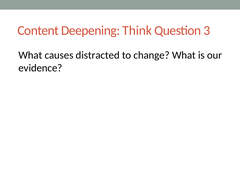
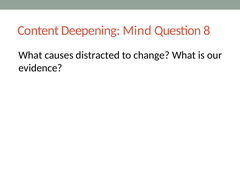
Think: Think -> Mind
3: 3 -> 8
